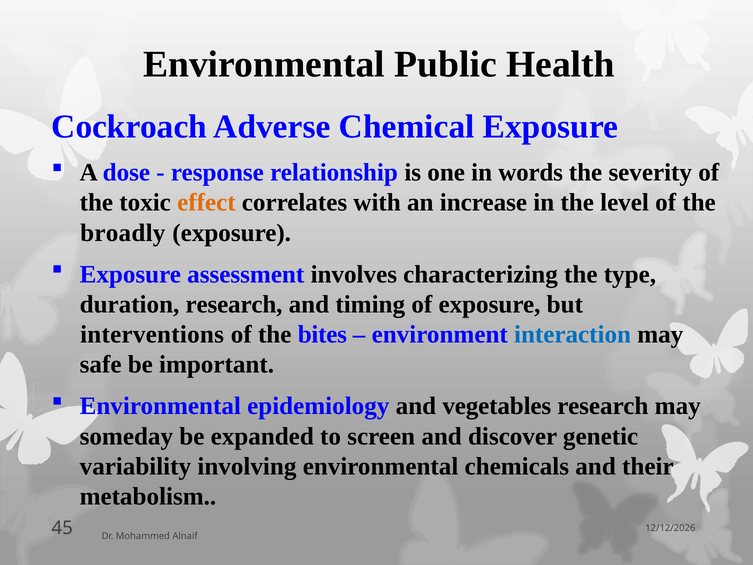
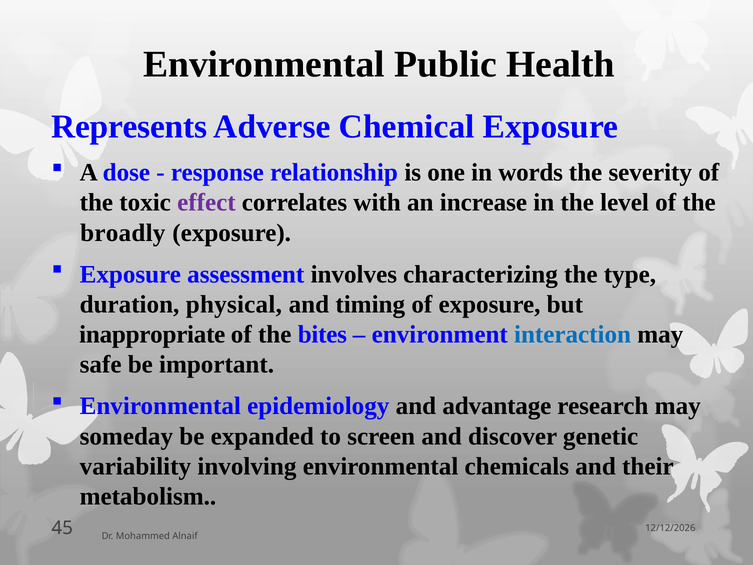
Cockroach: Cockroach -> Represents
effect colour: orange -> purple
duration research: research -> physical
interventions: interventions -> inappropriate
vegetables: vegetables -> advantage
